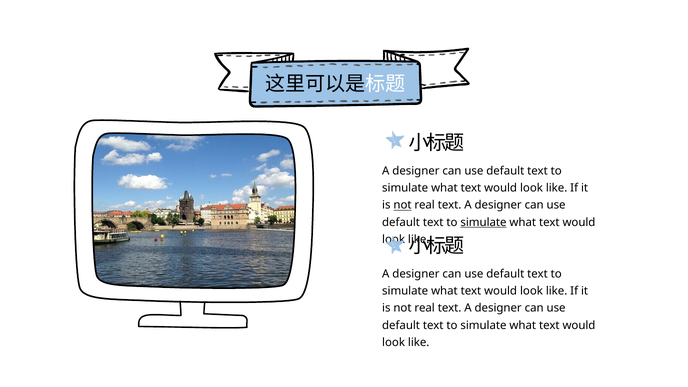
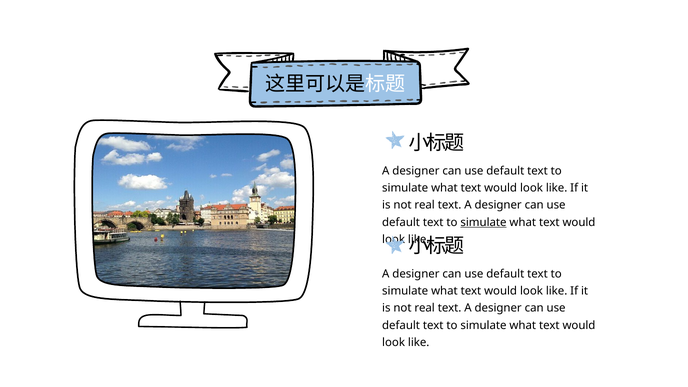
not at (403, 205) underline: present -> none
